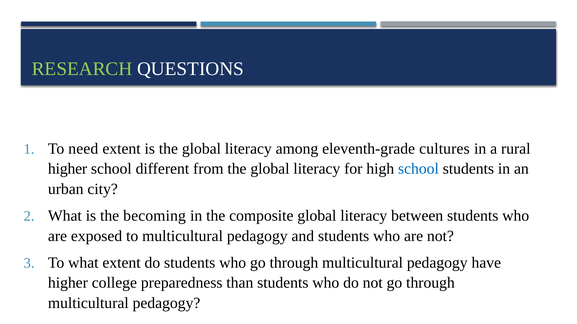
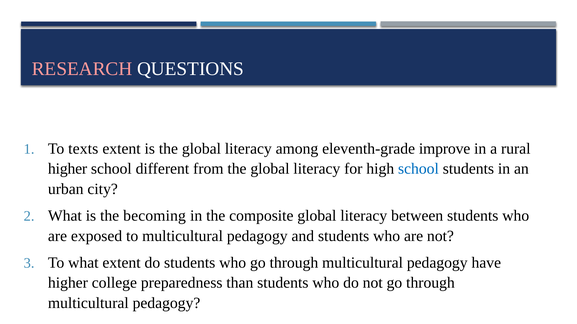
RESEARCH colour: light green -> pink
need: need -> texts
cultures: cultures -> improve
